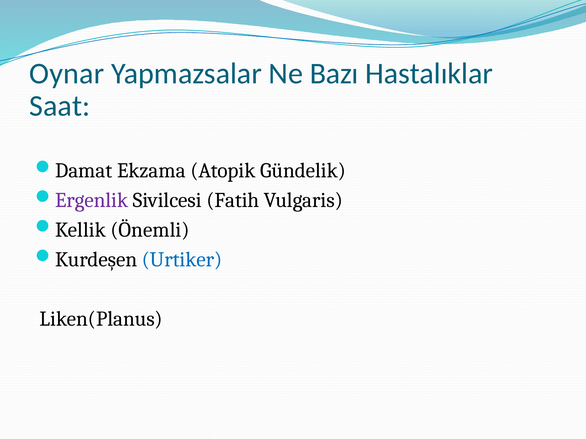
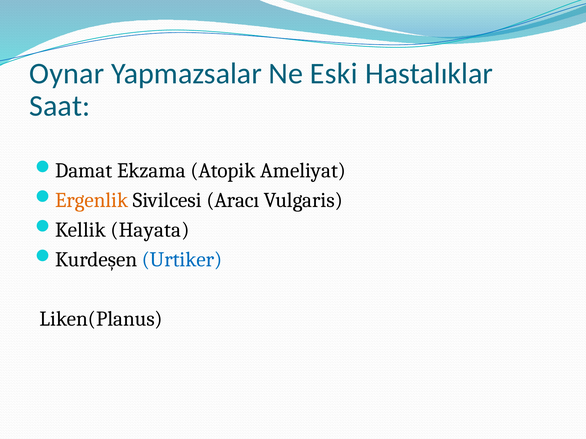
Bazı: Bazı -> Eski
Gündelik: Gündelik -> Ameliyat
Ergenlik colour: purple -> orange
Fatih: Fatih -> Aracı
Önemli: Önemli -> Hayata
